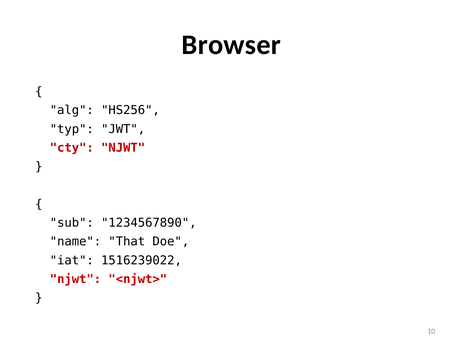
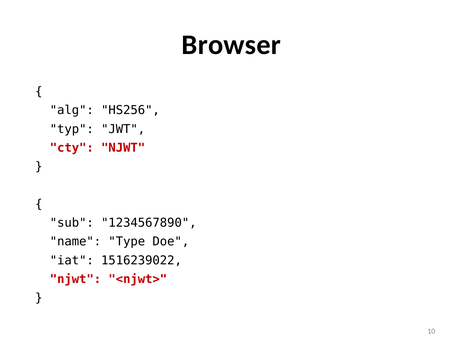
That: That -> Type
